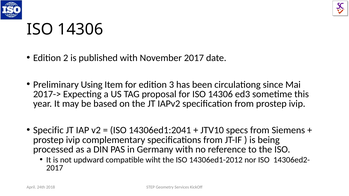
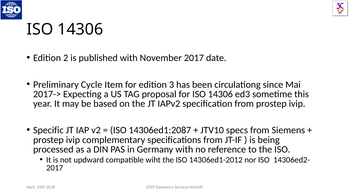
Using: Using -> Cycle
14306ed1:2041: 14306ed1:2041 -> 14306ed1:2087
